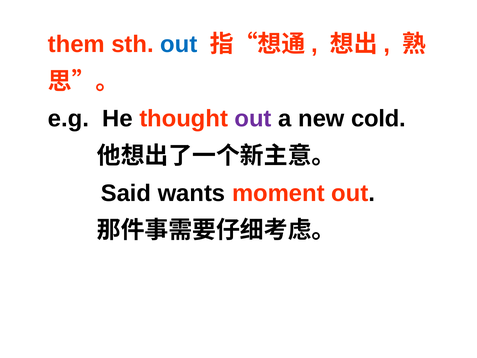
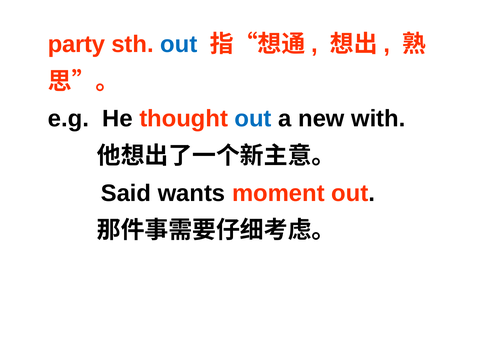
them: them -> party
out at (253, 119) colour: purple -> blue
cold: cold -> with
